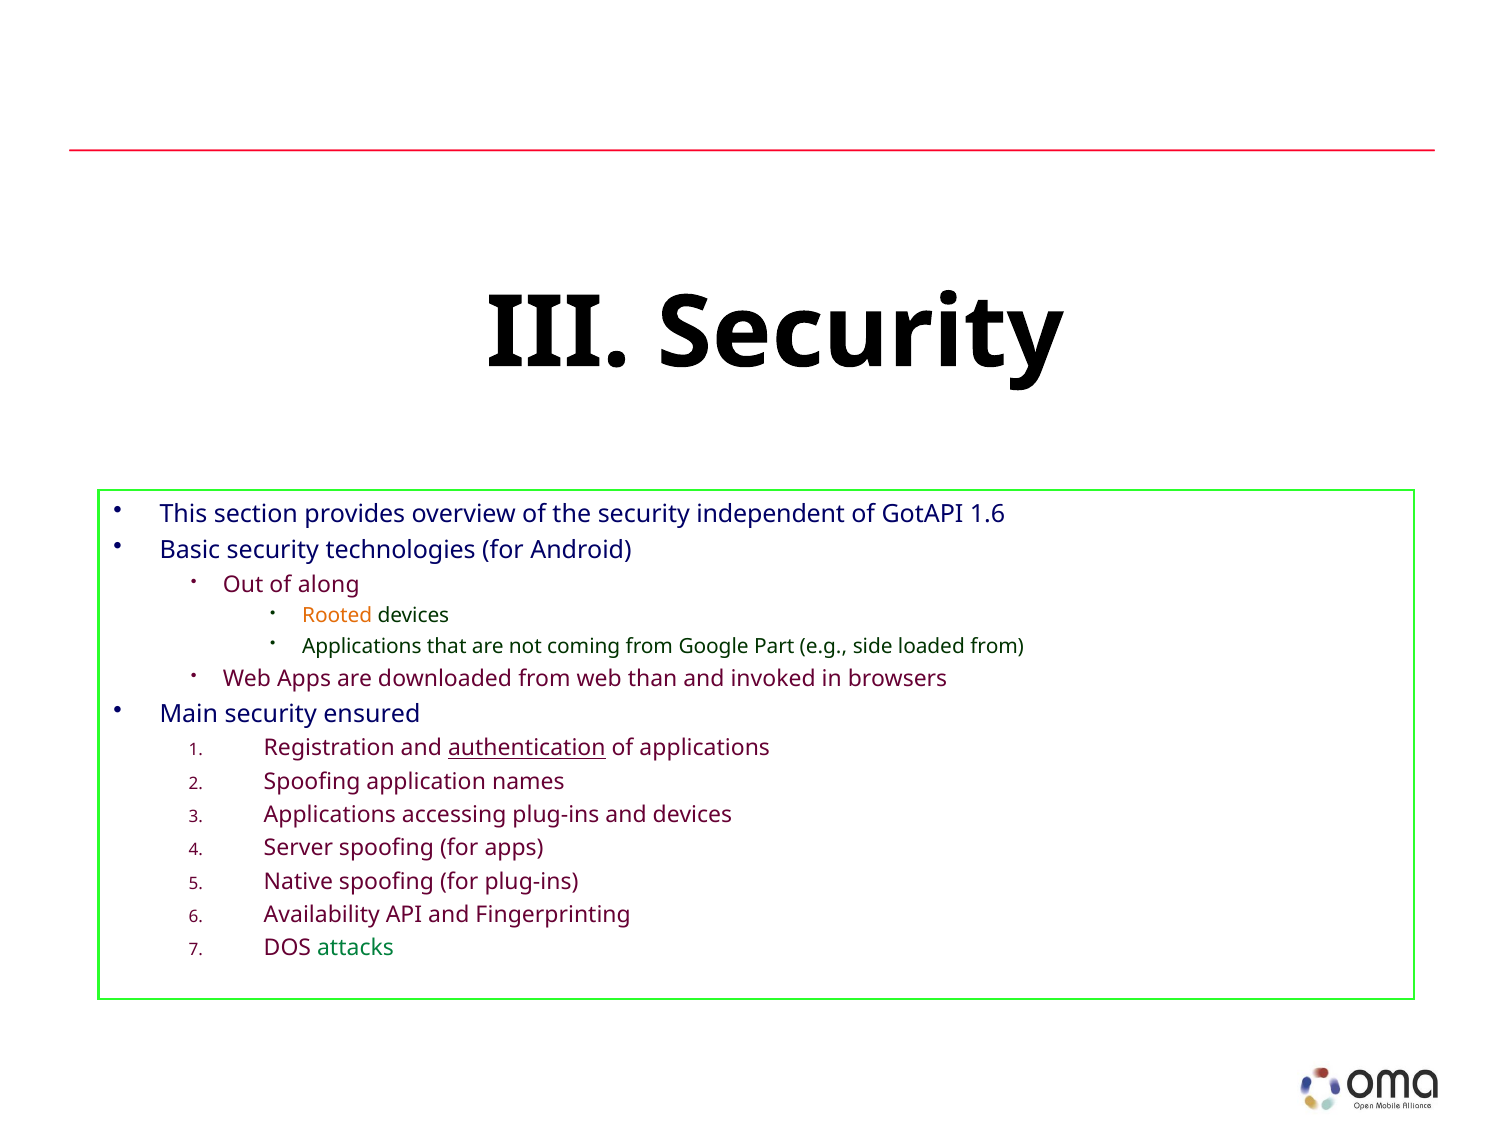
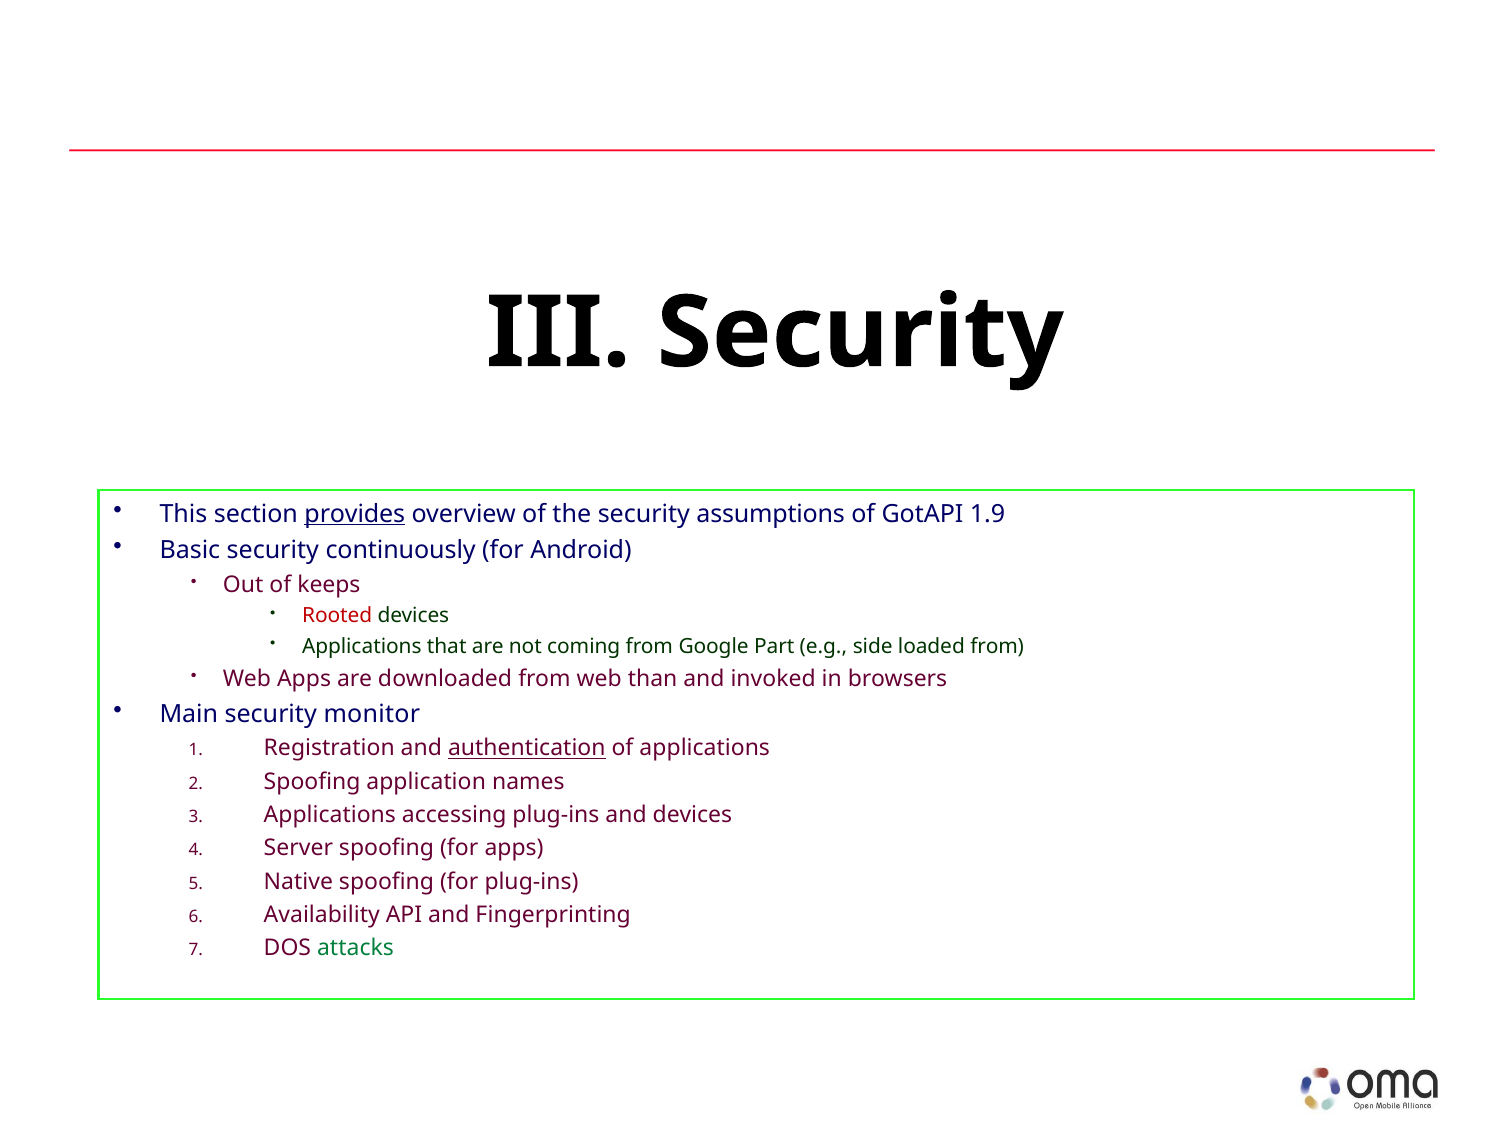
provides underline: none -> present
independent: independent -> assumptions
1.6: 1.6 -> 1.9
technologies: technologies -> continuously
along: along -> keeps
Rooted colour: orange -> red
ensured: ensured -> monitor
